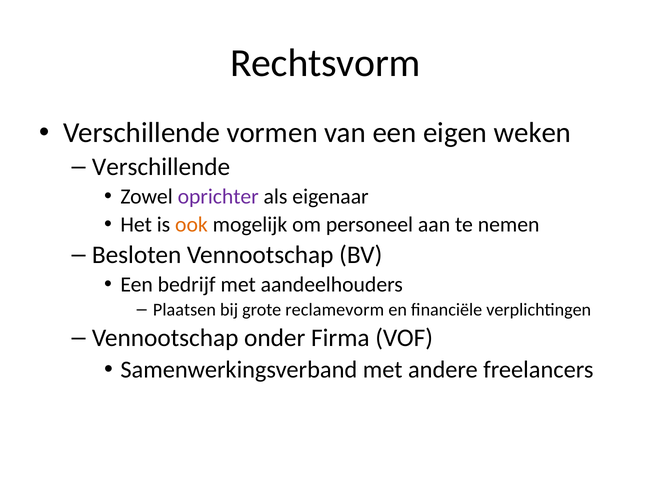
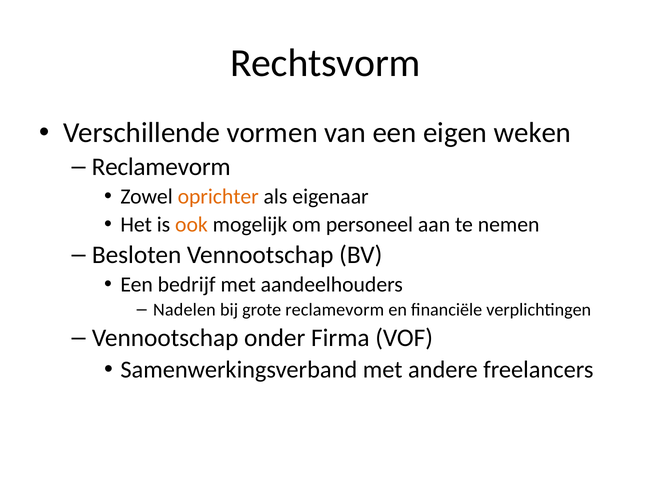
Verschillende at (161, 167): Verschillende -> Reclamevorm
oprichter colour: purple -> orange
Plaatsen: Plaatsen -> Nadelen
